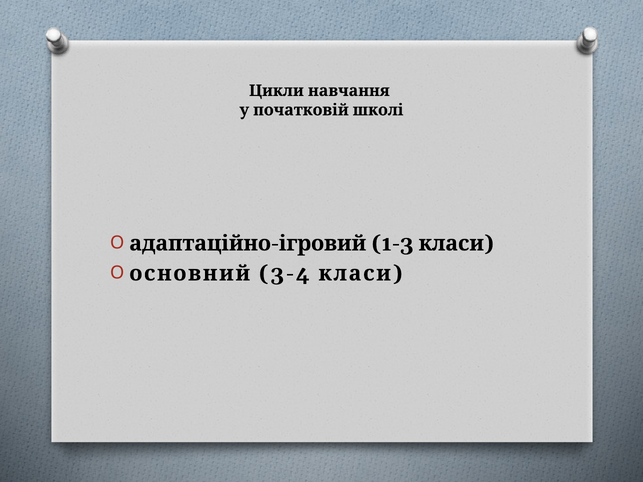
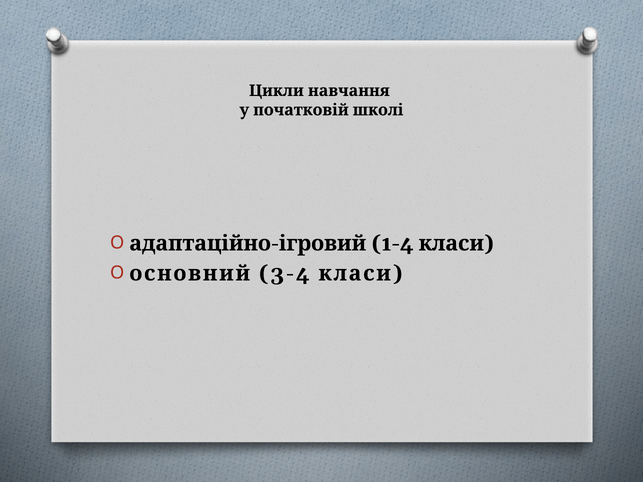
1-3: 1-3 -> 1-4
